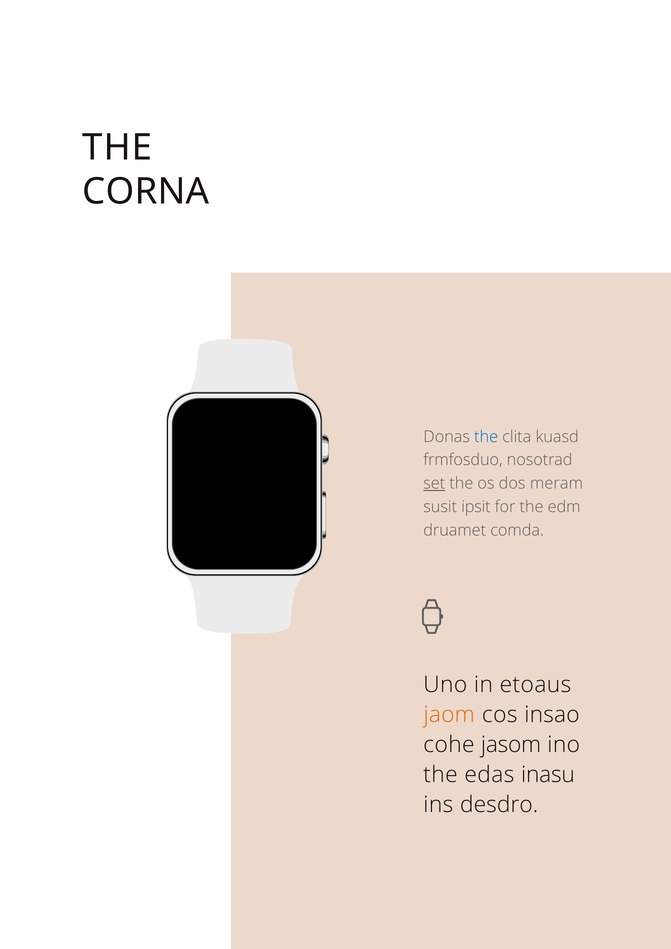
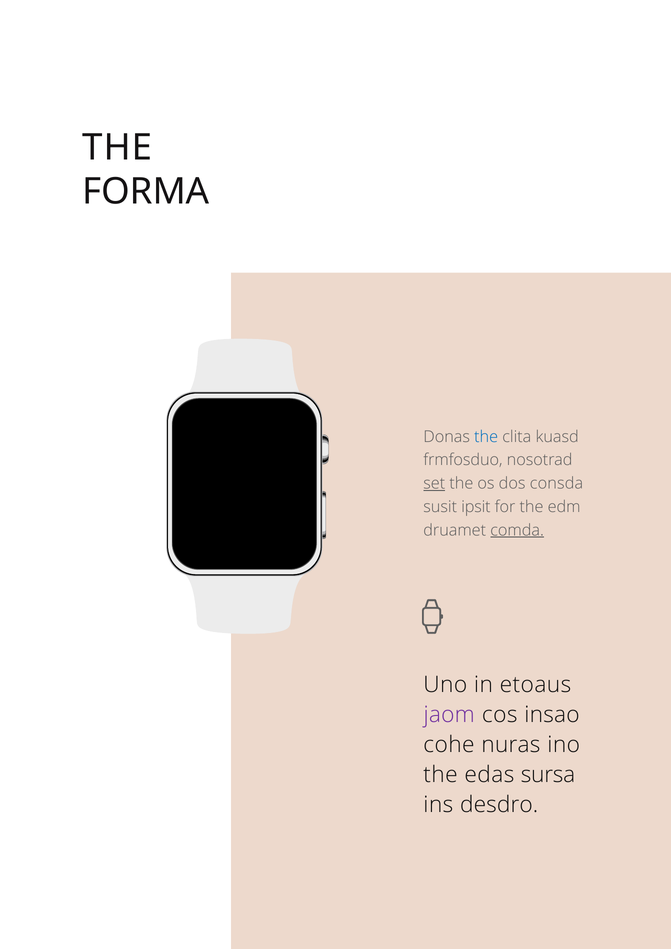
CORNA: CORNA -> FORMA
meram: meram -> consda
comda underline: none -> present
jaom colour: orange -> purple
jasom: jasom -> nuras
inasu: inasu -> sursa
